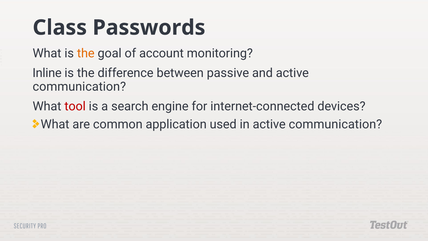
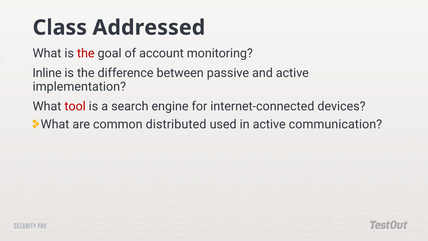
Passwords: Passwords -> Addressed
the at (86, 53) colour: orange -> red
communication at (79, 87): communication -> implementation
application: application -> distributed
